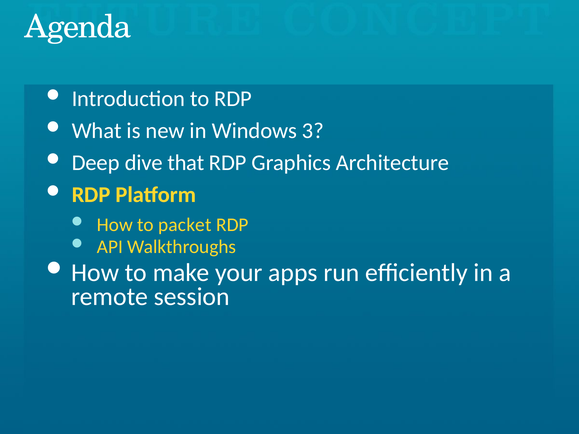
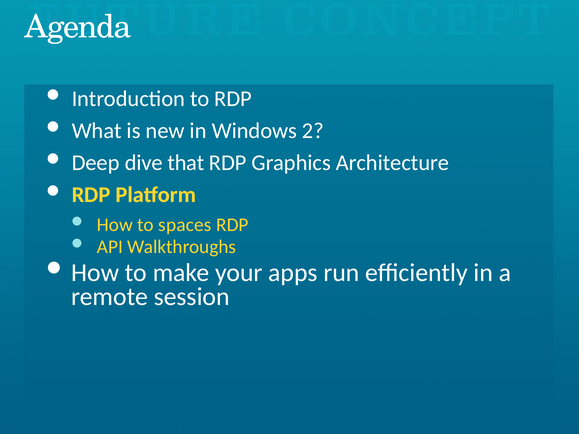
3: 3 -> 2
packet: packet -> spaces
